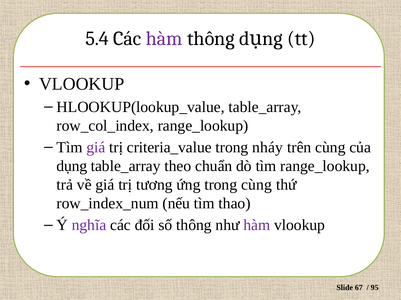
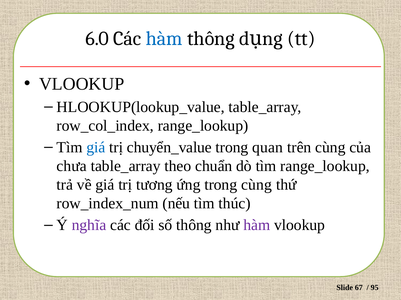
5.4: 5.4 -> 6.0
hàm at (164, 39) colour: purple -> blue
giá at (96, 148) colour: purple -> blue
criteria_value: criteria_value -> chuyển_value
nháy: nháy -> quan
dụng: dụng -> chưa
thao: thao -> thúc
